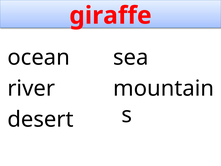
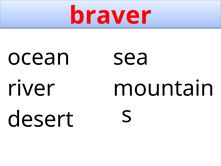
giraffe: giraffe -> braver
